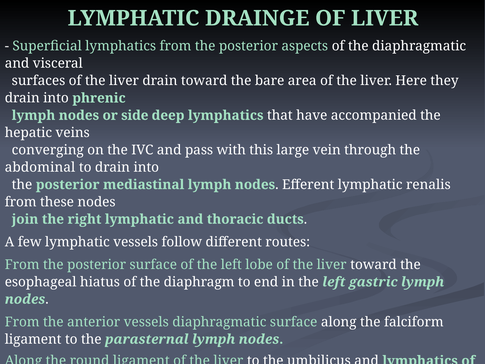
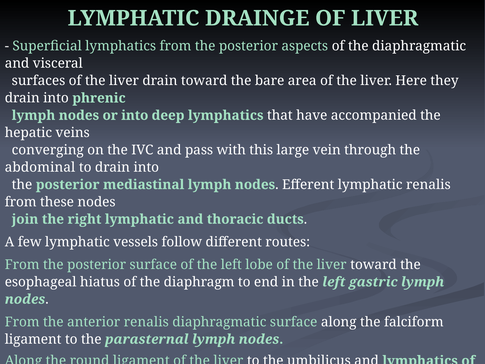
or side: side -> into
anterior vessels: vessels -> renalis
